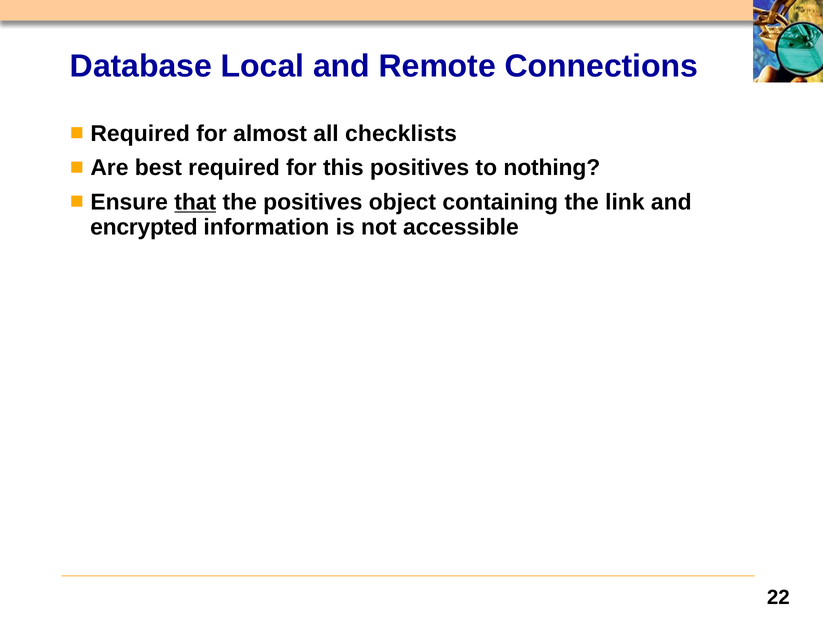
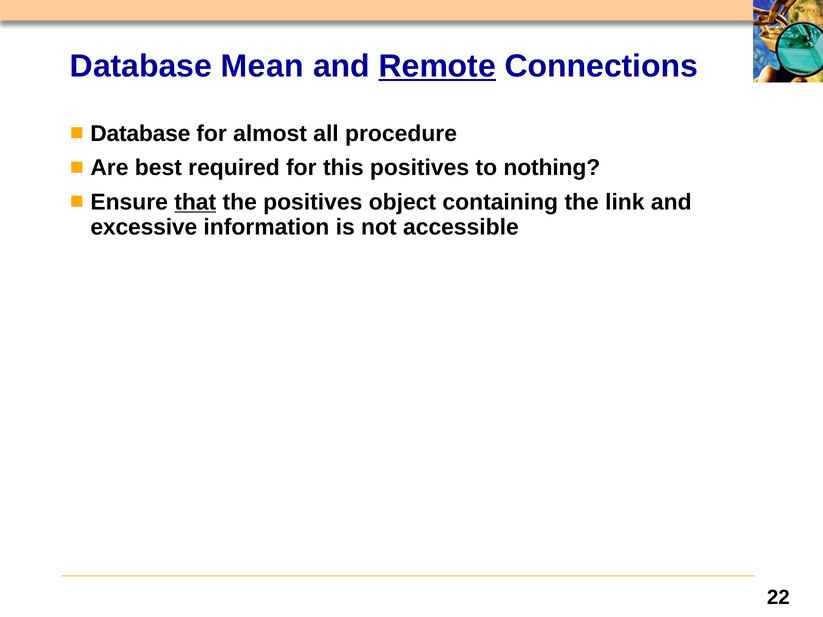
Local: Local -> Mean
Remote underline: none -> present
Required at (140, 134): Required -> Database
checklists: checklists -> procedure
encrypted: encrypted -> excessive
